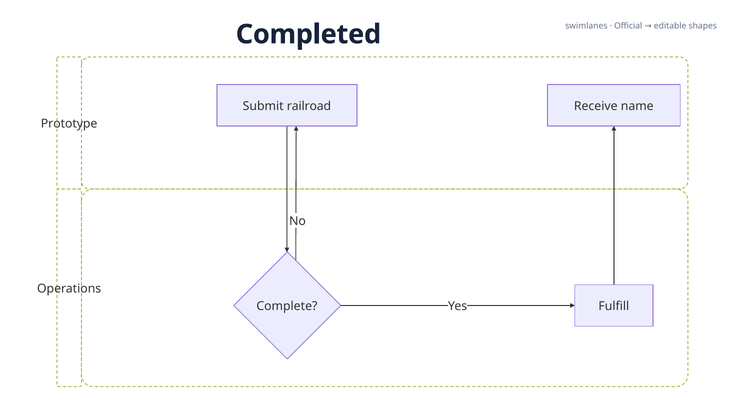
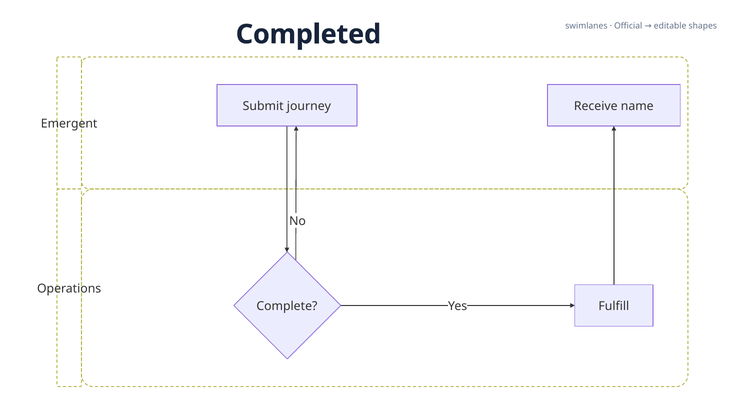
railroad: railroad -> journey
Prototype: Prototype -> Emergent
